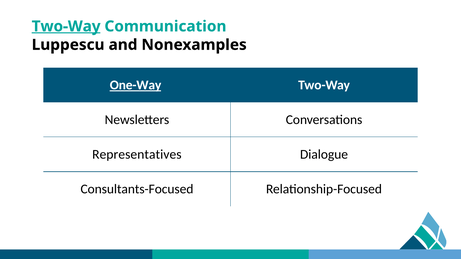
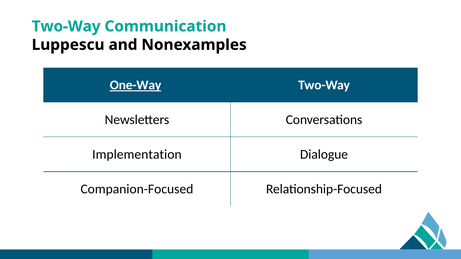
Two-Way at (66, 26) underline: present -> none
Representatives: Representatives -> Implementation
Consultants-Focused: Consultants-Focused -> Companion-Focused
